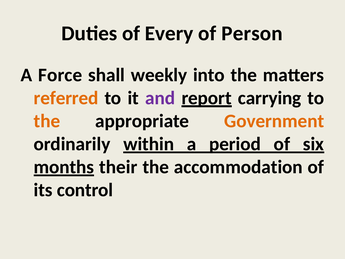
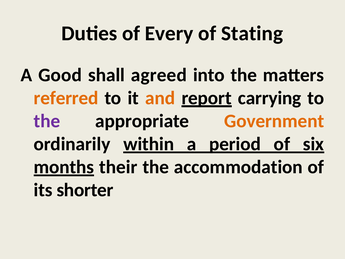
Person: Person -> Stating
Force: Force -> Good
weekly: weekly -> agreed
and colour: purple -> orange
the at (47, 121) colour: orange -> purple
control: control -> shorter
